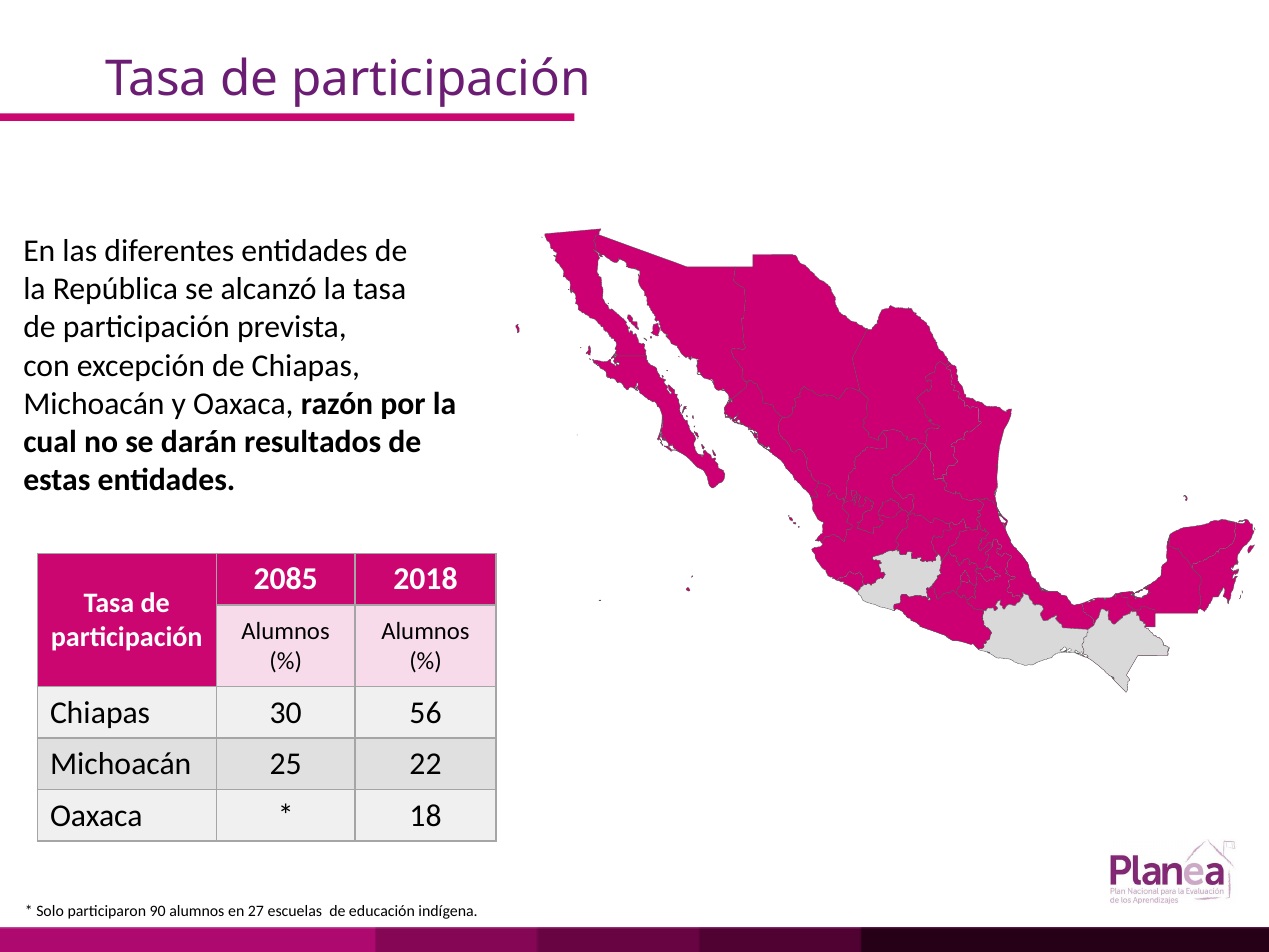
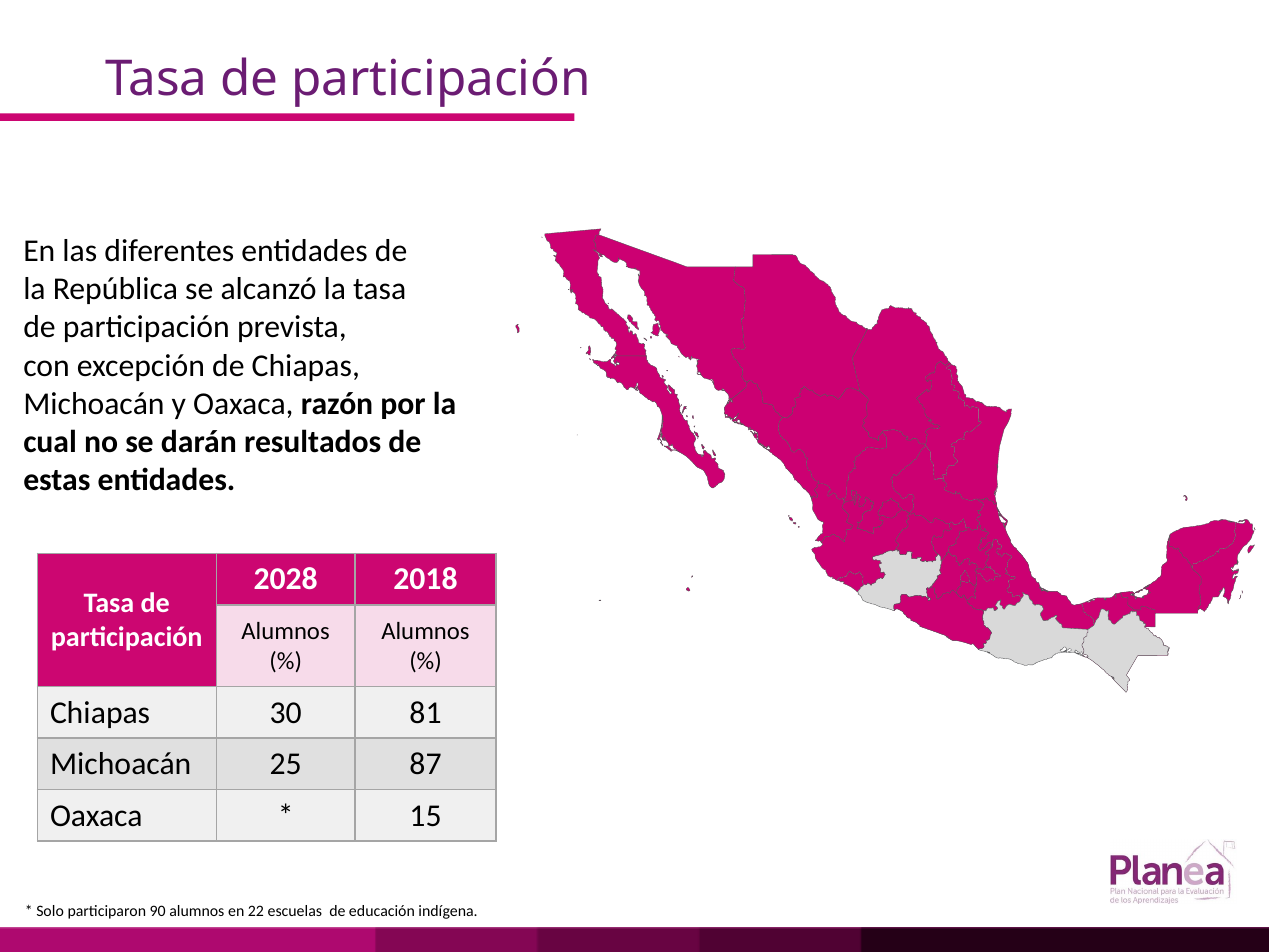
2085: 2085 -> 2028
56: 56 -> 81
22: 22 -> 87
18: 18 -> 15
27: 27 -> 22
